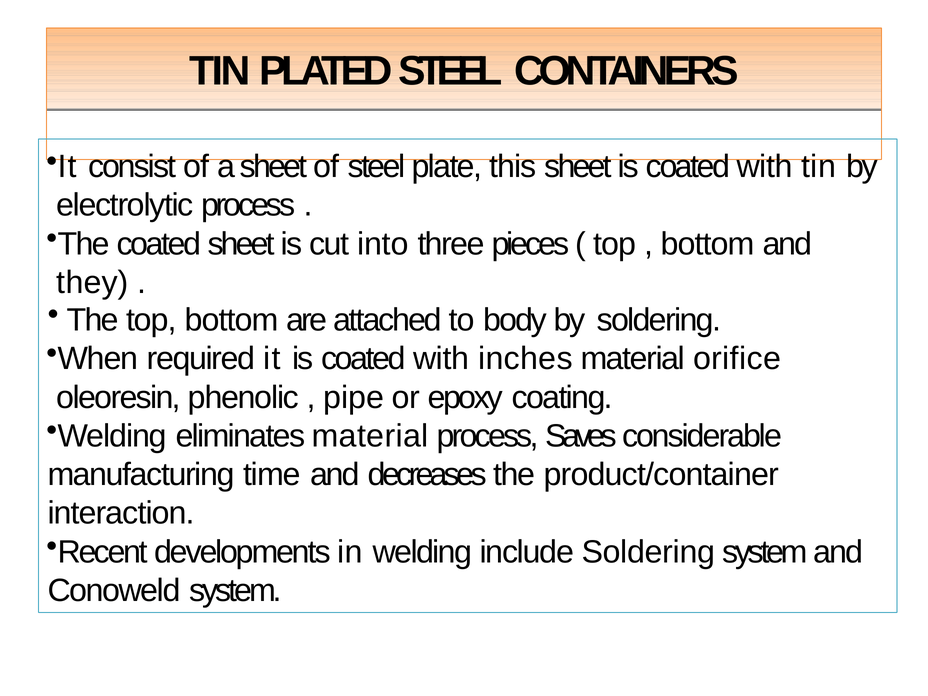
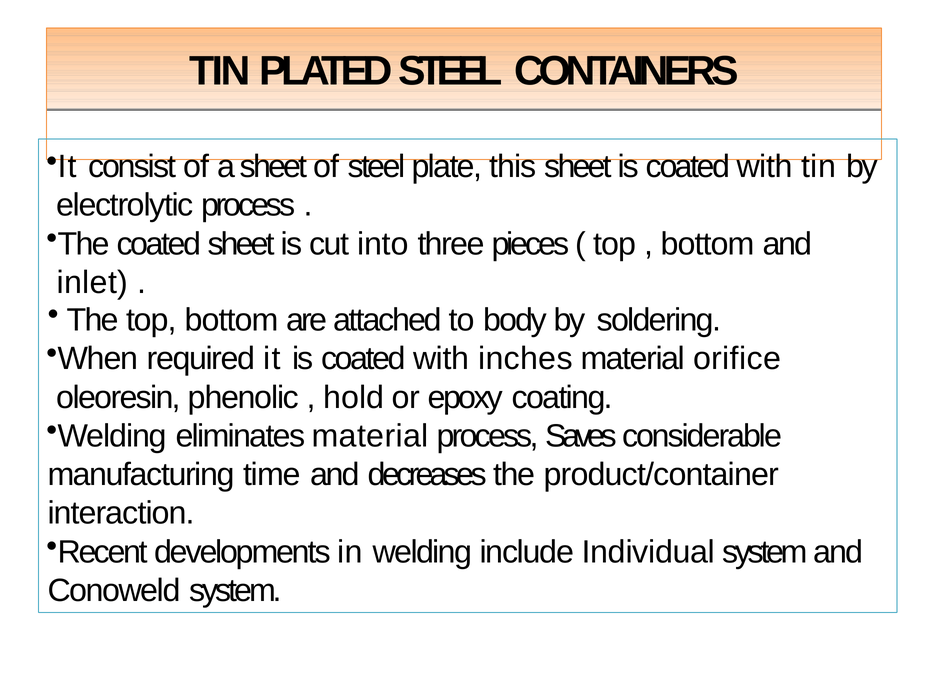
they: they -> inlet
pipe: pipe -> hold
include Soldering: Soldering -> Individual
